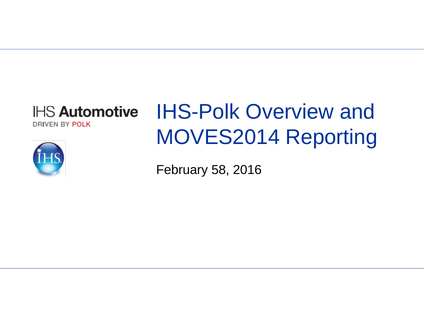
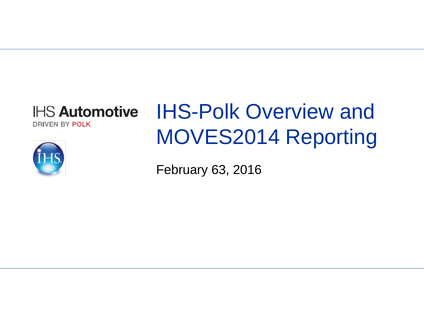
58: 58 -> 63
